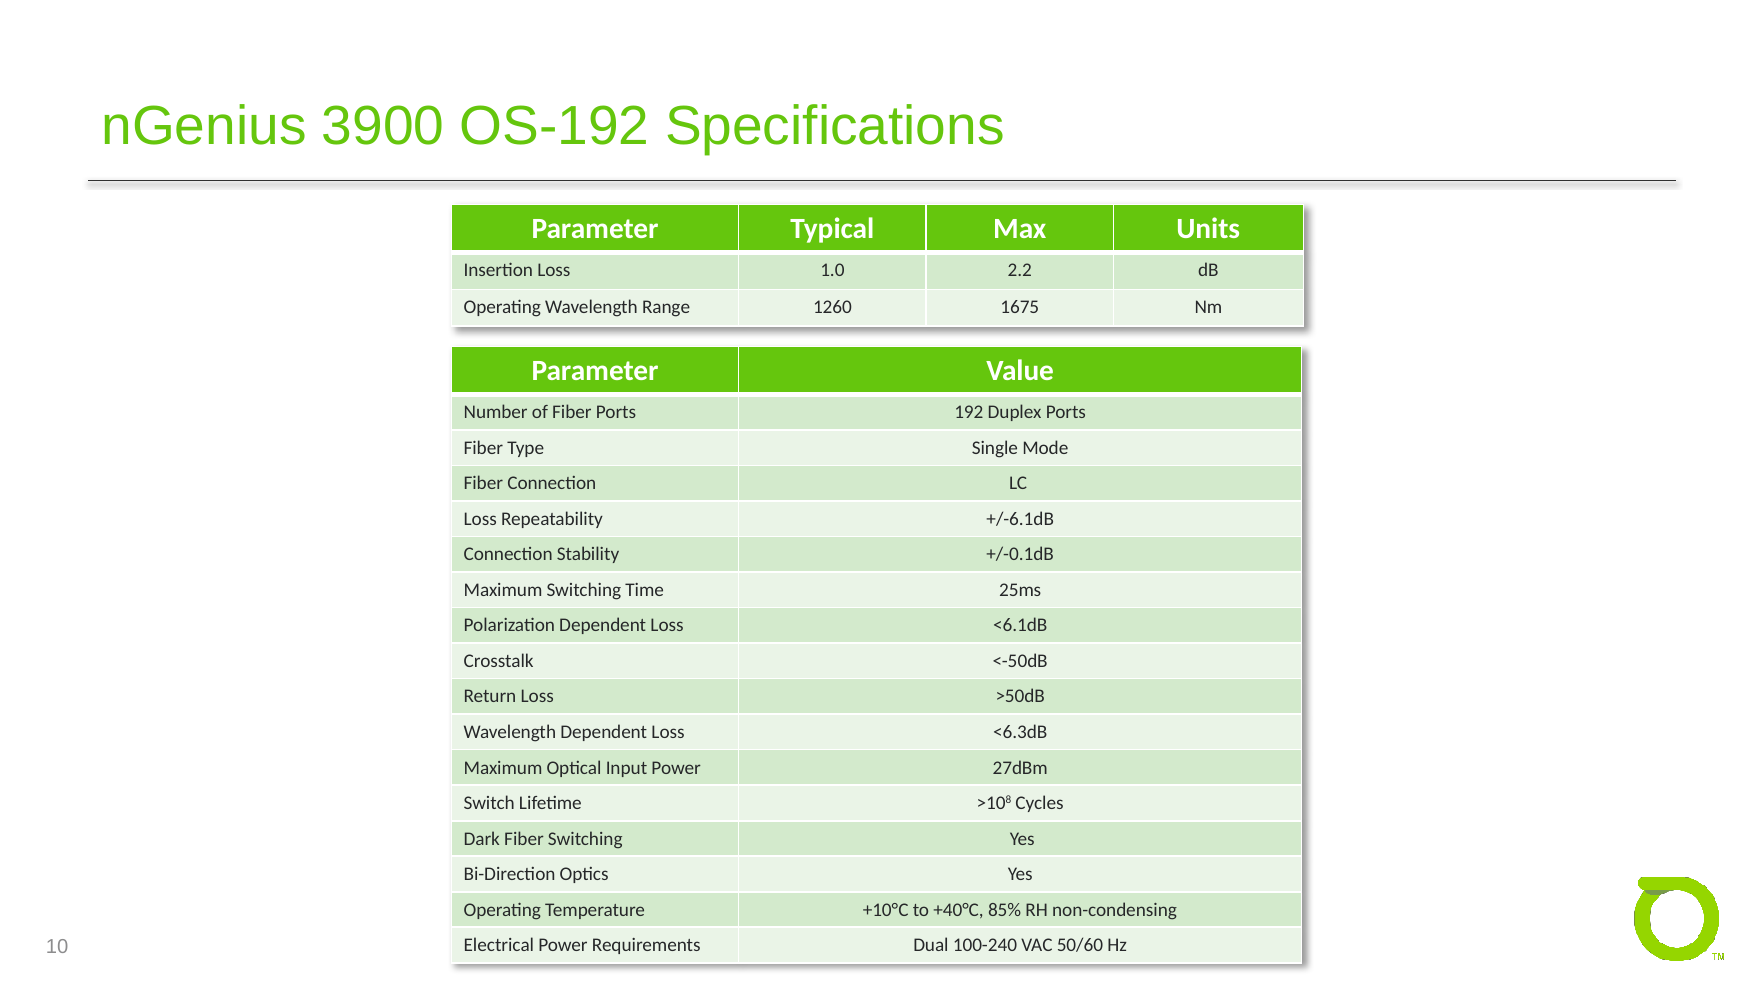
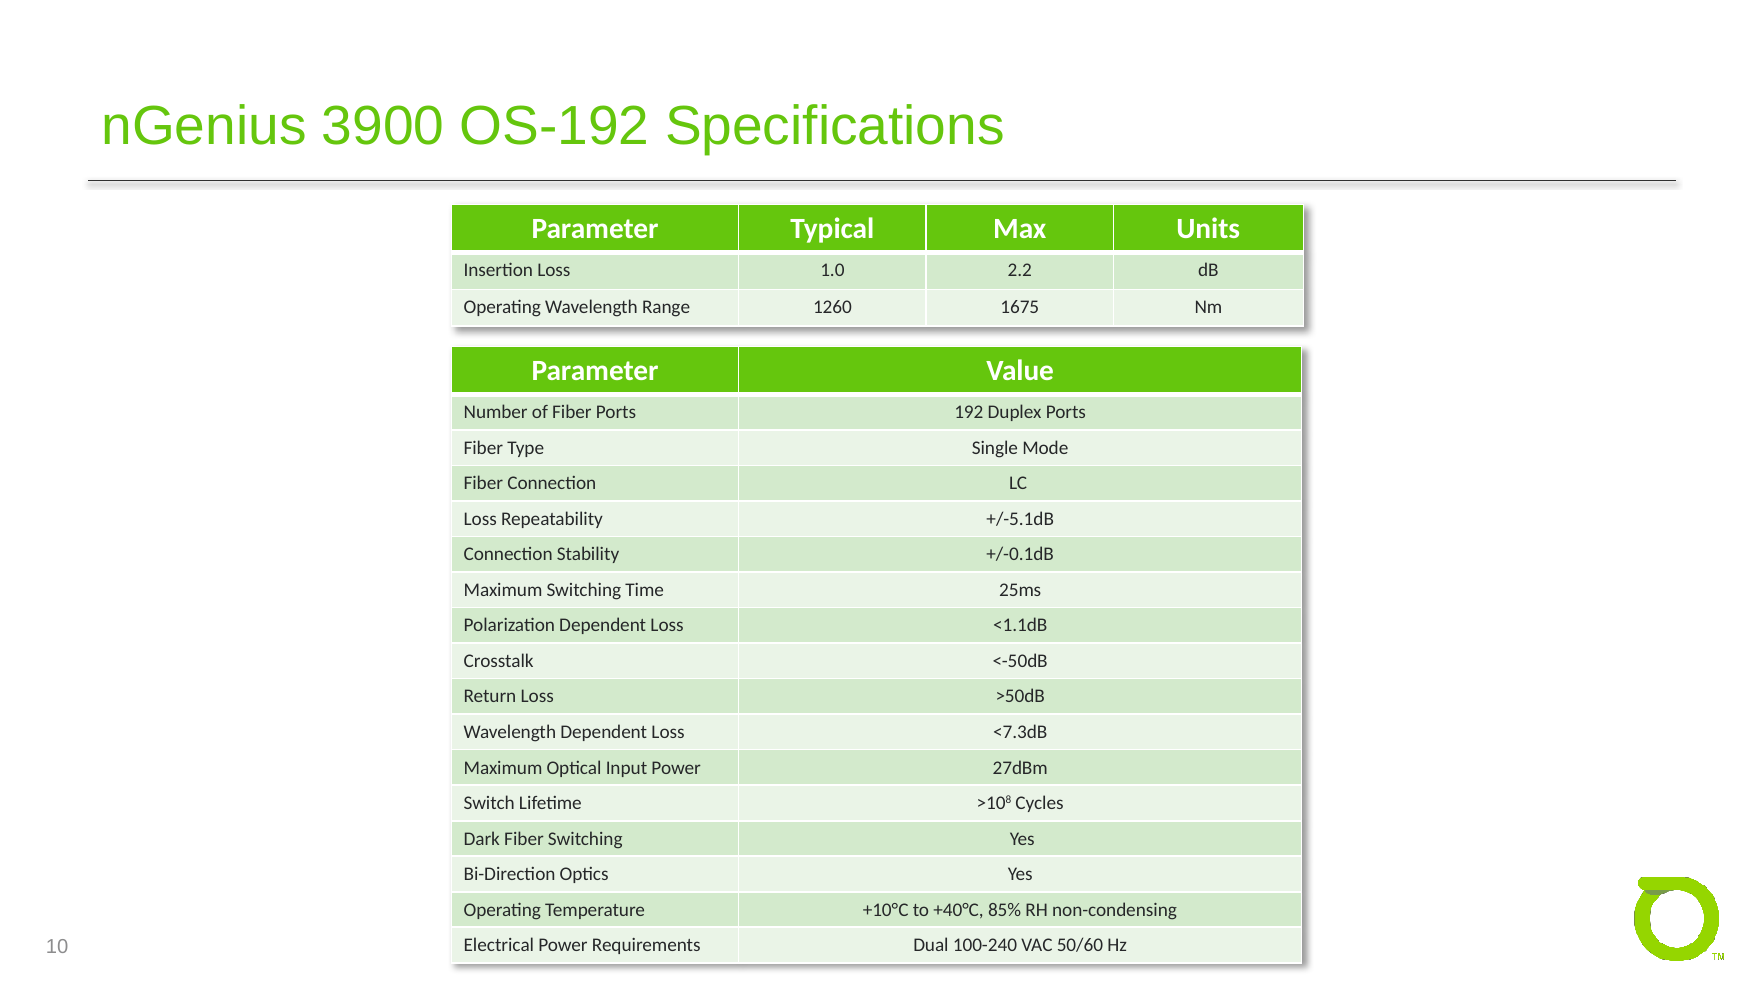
+/-6.1dB: +/-6.1dB -> +/-5.1dB
<6.1dB: <6.1dB -> <1.1dB
<6.3dB: <6.3dB -> <7.3dB
